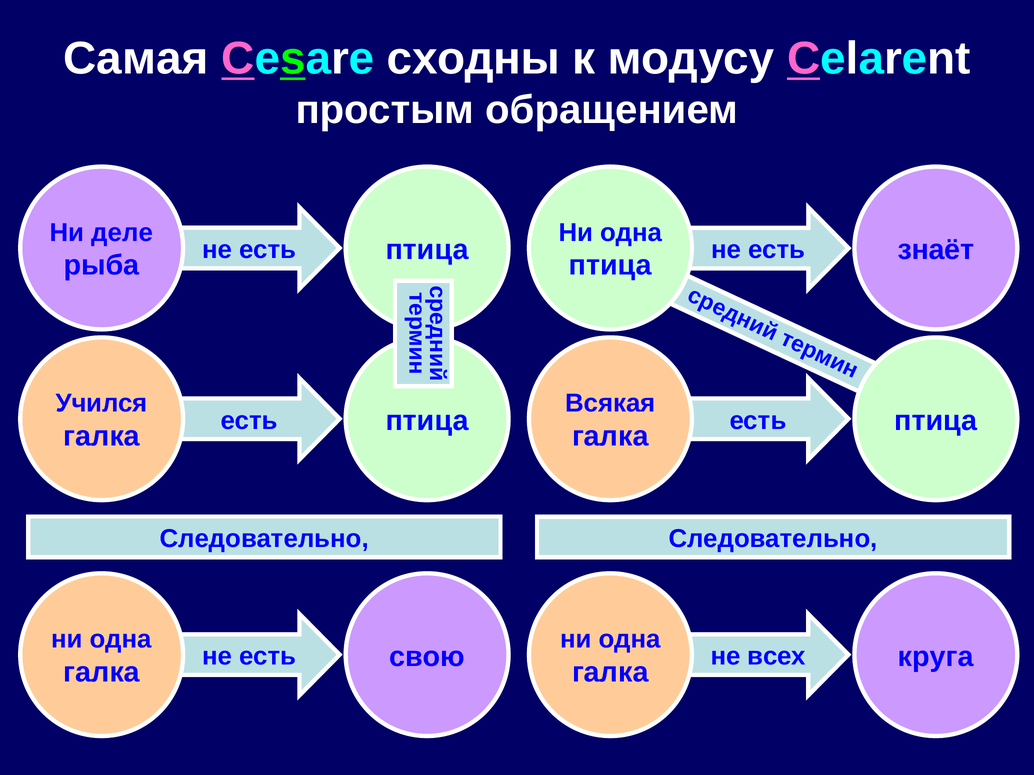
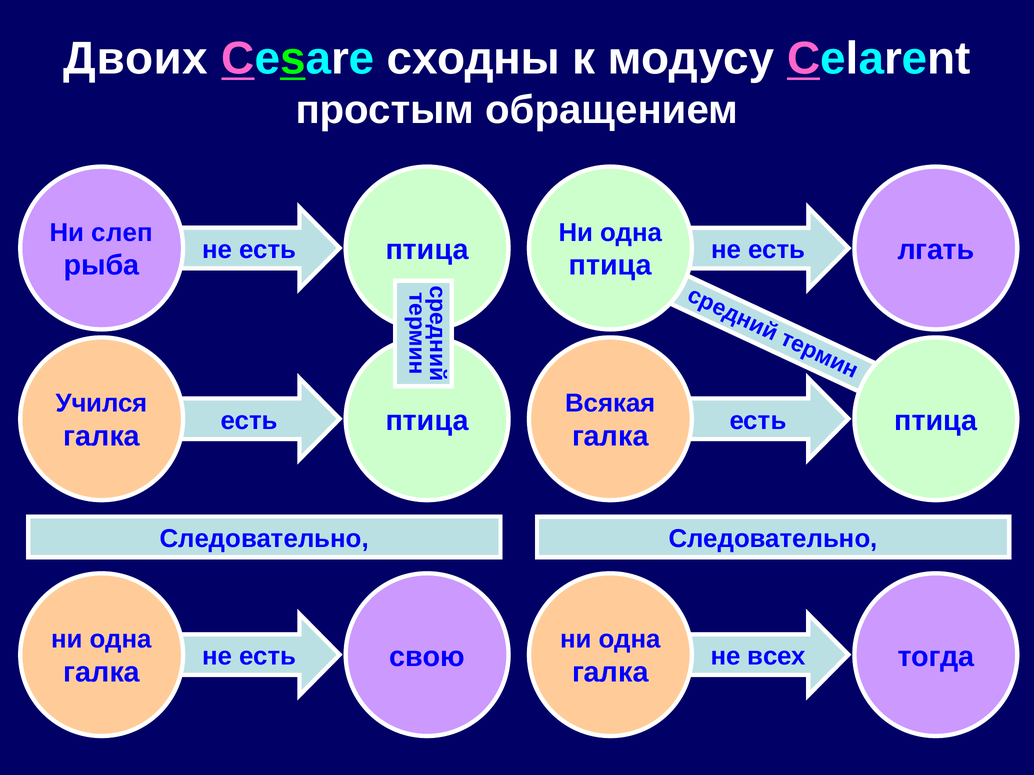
Самая: Самая -> Двоих
деле: деле -> слеп
знаёт: знаёт -> лгать
круга: круга -> тогда
